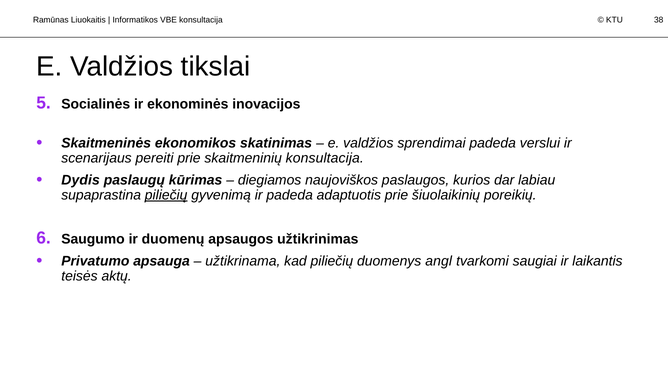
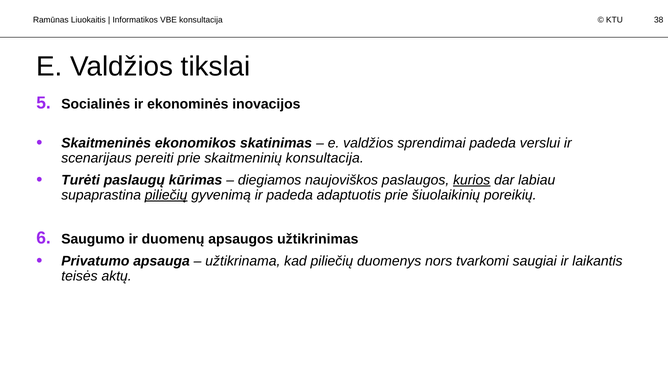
Dydis: Dydis -> Turėti
kurios underline: none -> present
angl: angl -> nors
